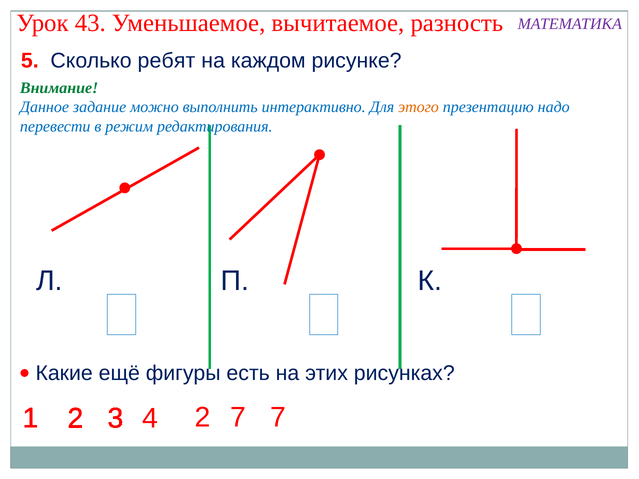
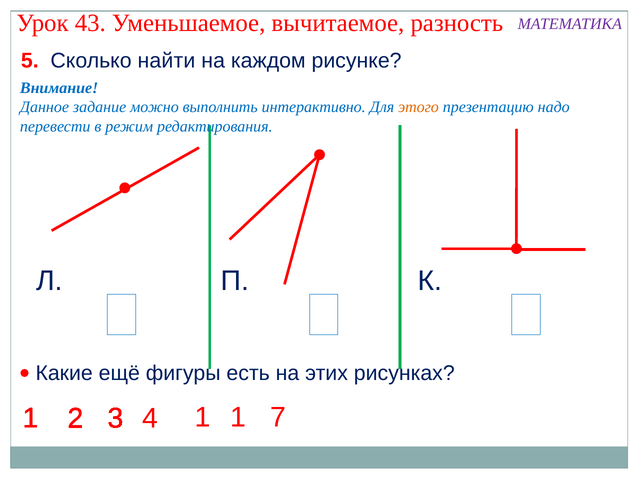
ребят: ребят -> найти
Внимание colour: green -> blue
7 at (238, 418): 7 -> 1
2 at (203, 418): 2 -> 1
